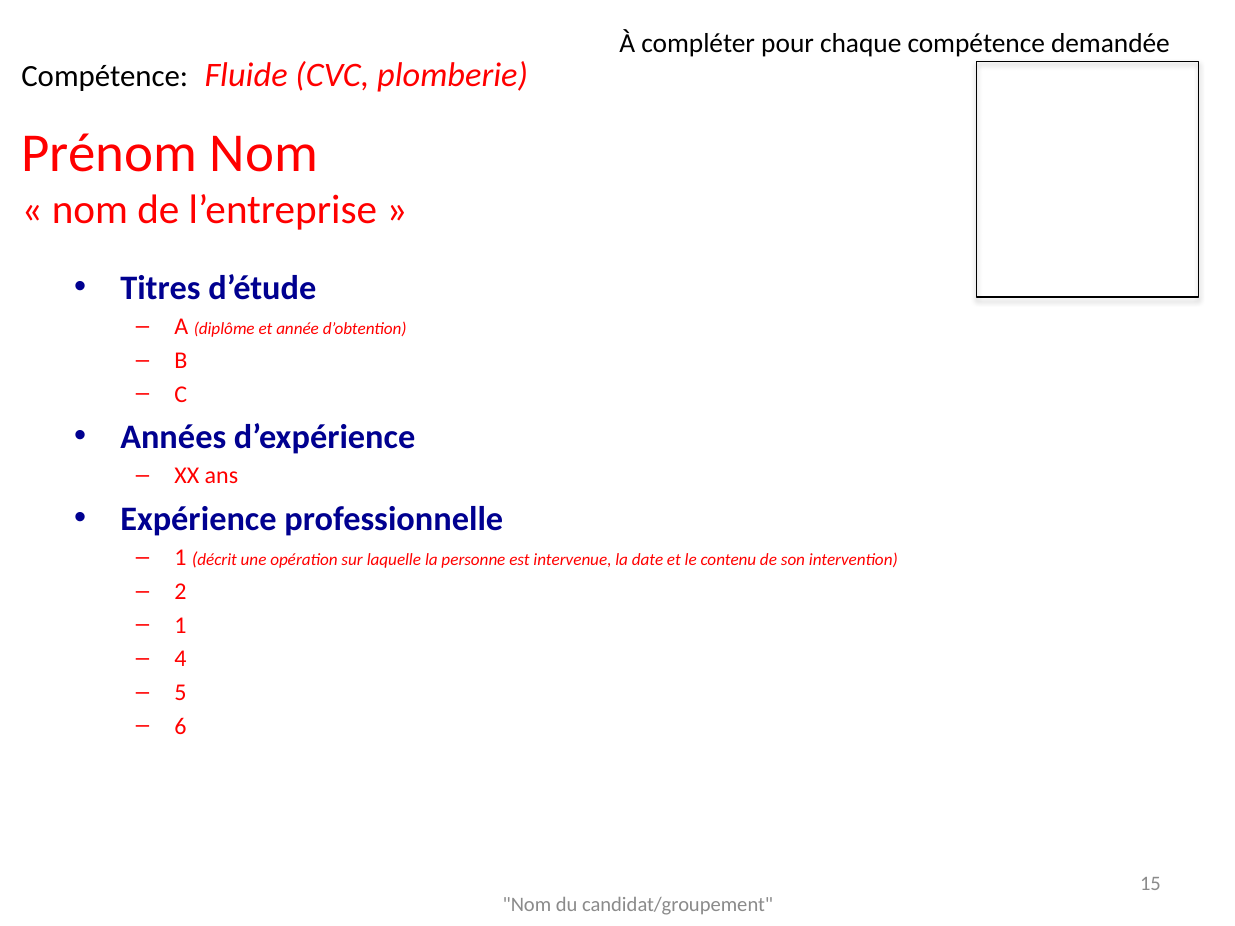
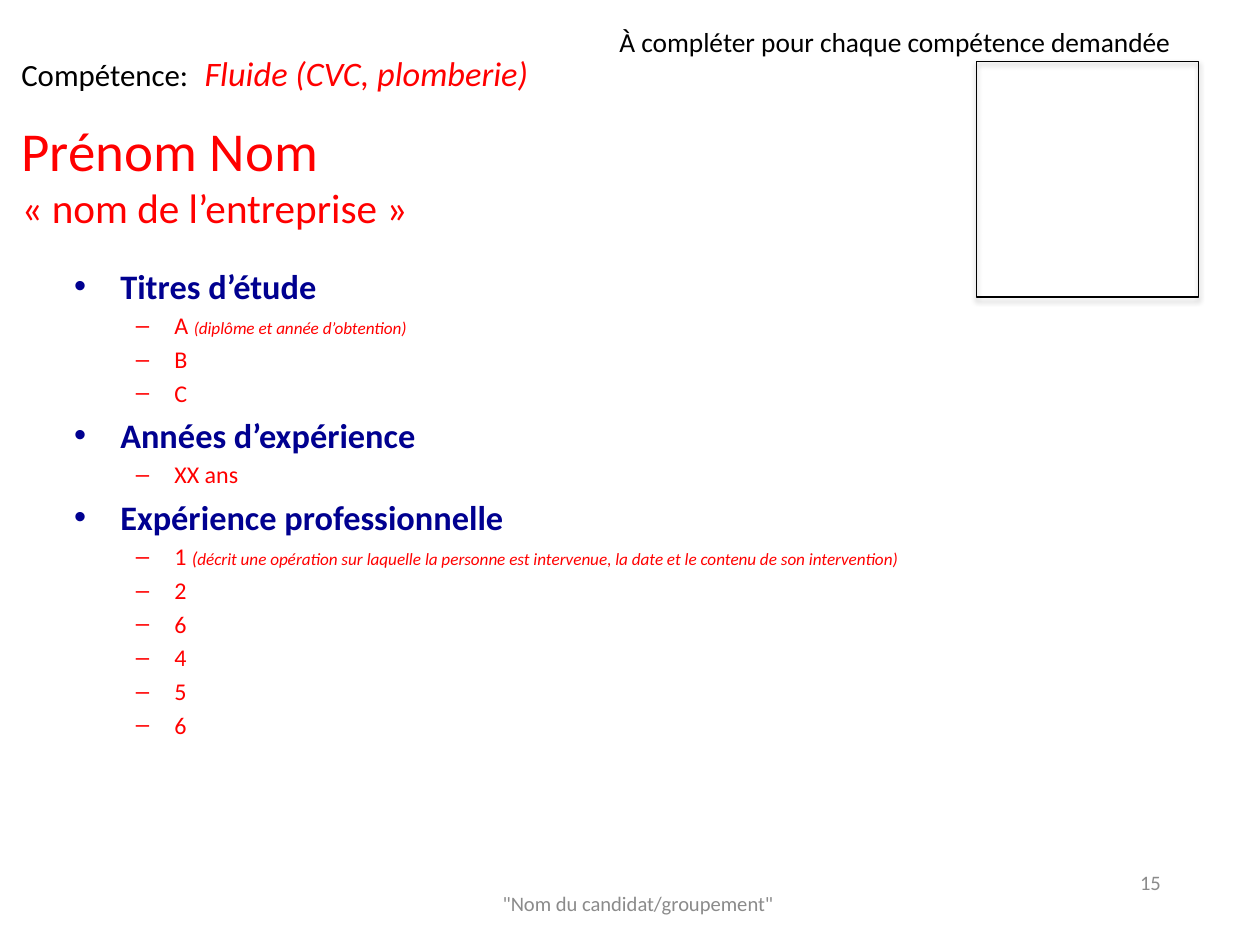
1 at (180, 625): 1 -> 6
